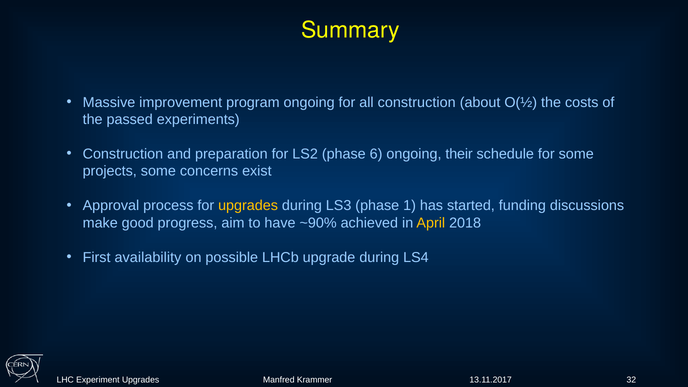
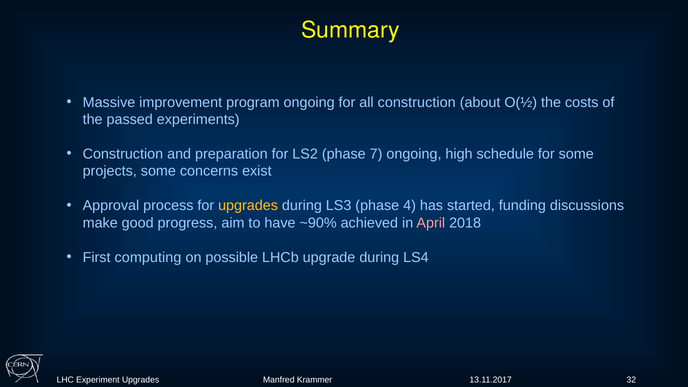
6: 6 -> 7
their: their -> high
1: 1 -> 4
April colour: yellow -> pink
availability: availability -> computing
